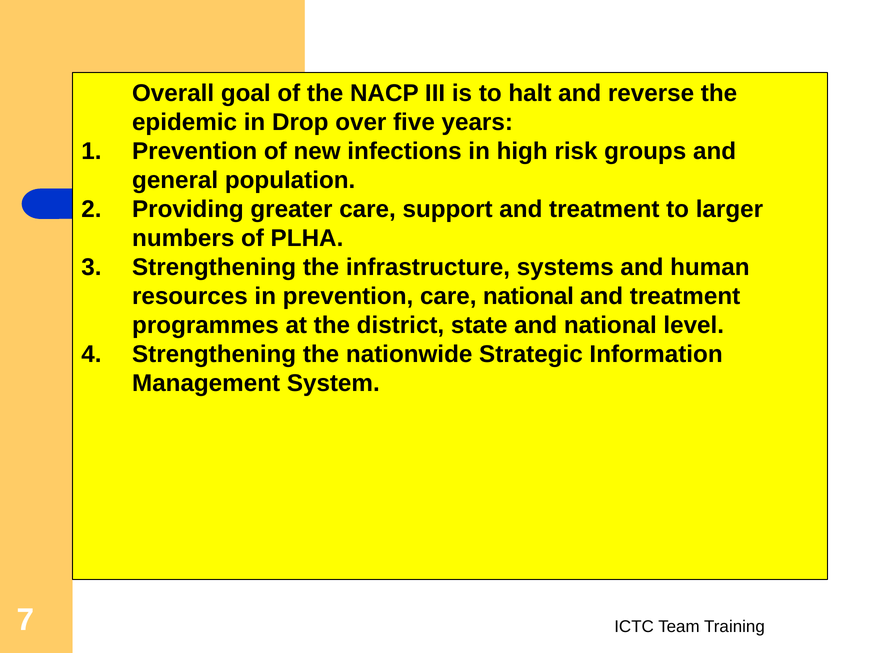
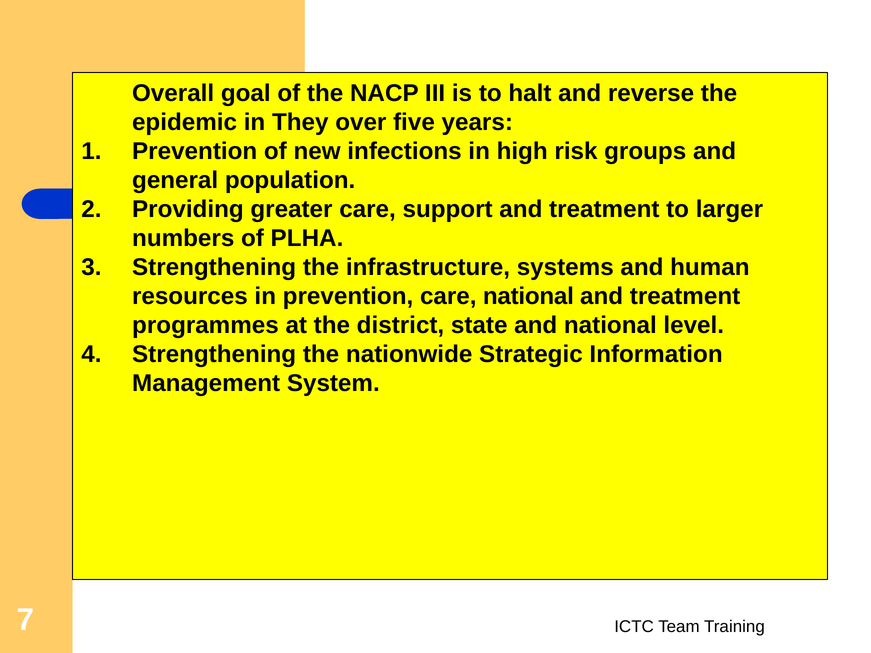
Drop: Drop -> They
